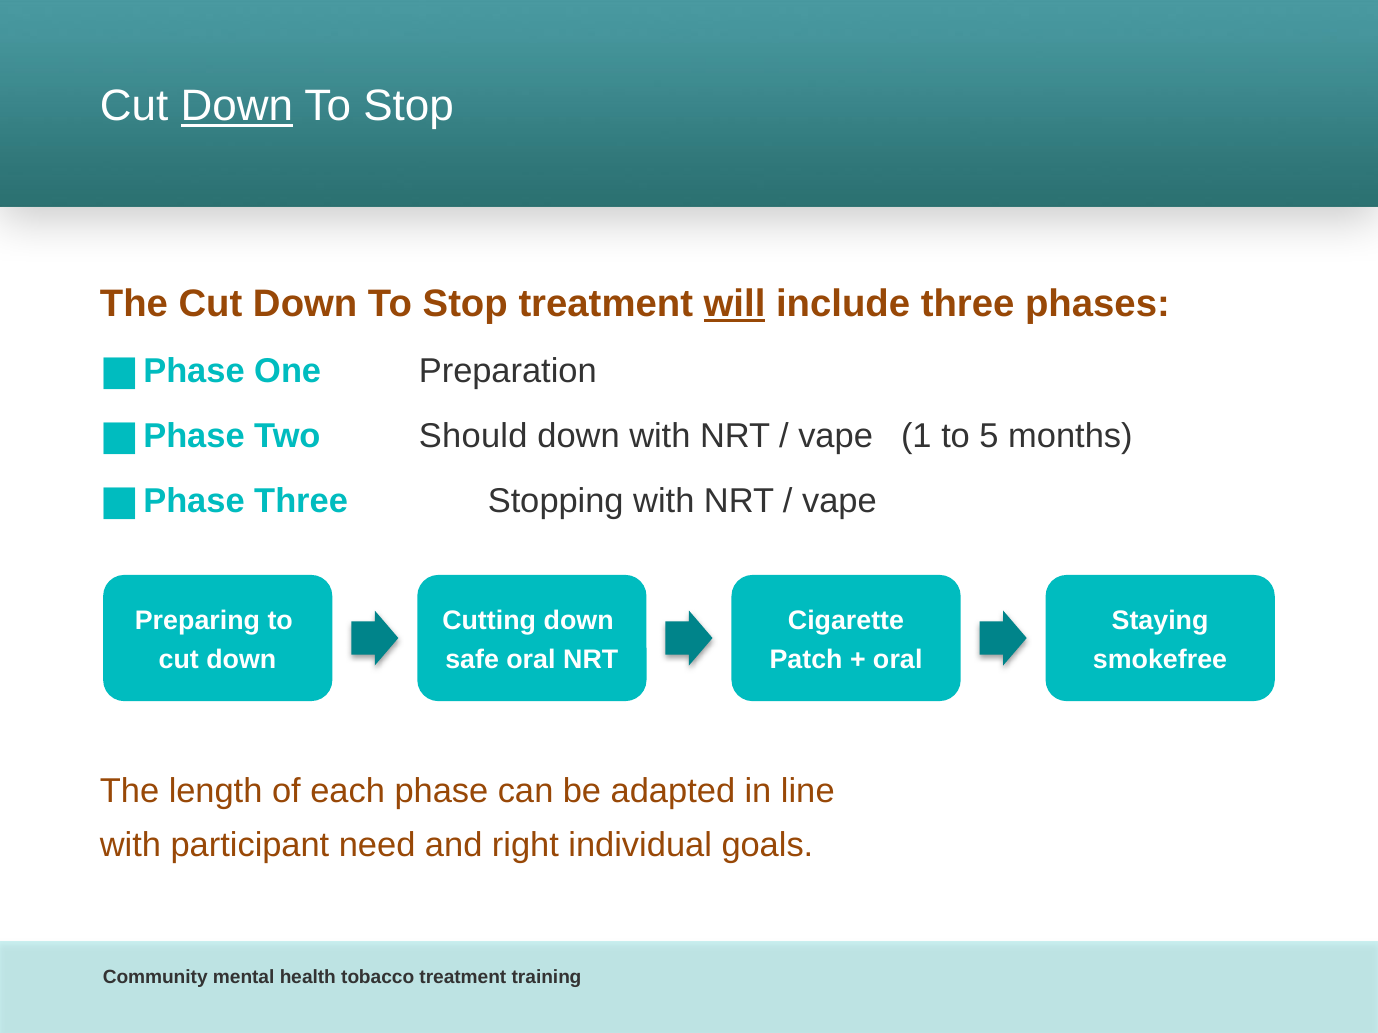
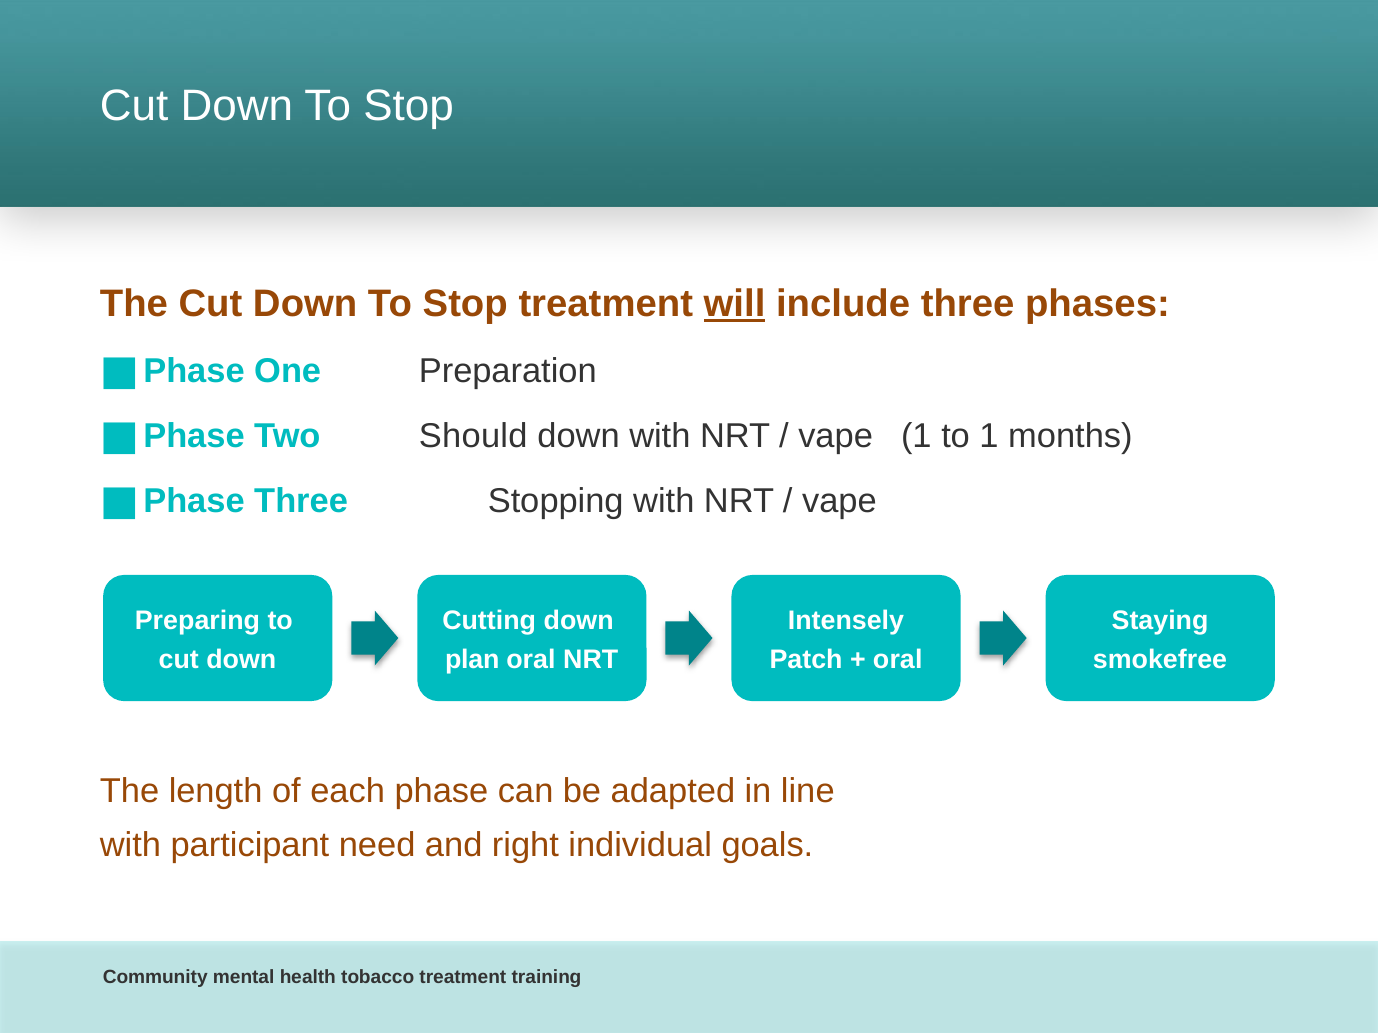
Down at (237, 106) underline: present -> none
to 5: 5 -> 1
Cigarette: Cigarette -> Intensely
safe: safe -> plan
